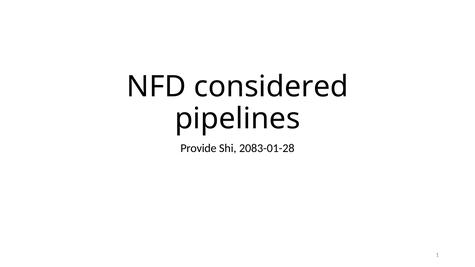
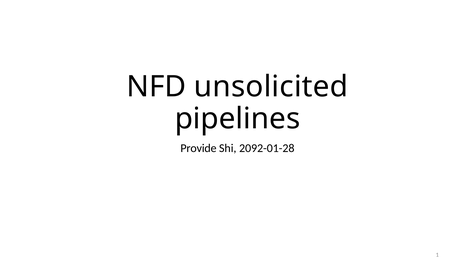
considered: considered -> unsolicited
2083-01-28: 2083-01-28 -> 2092-01-28
